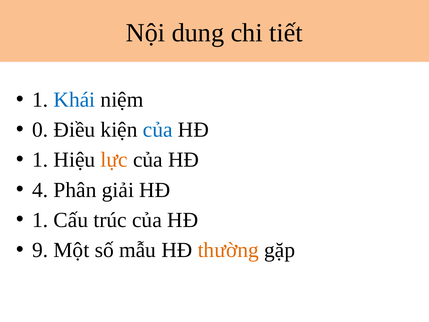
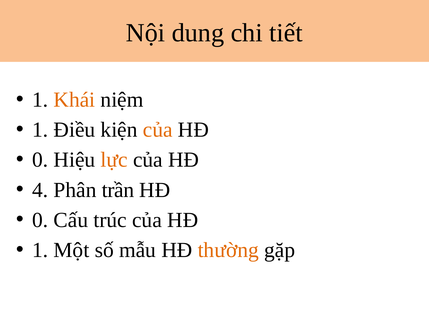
Khái colour: blue -> orange
0 at (40, 130): 0 -> 1
của at (158, 130) colour: blue -> orange
1 at (40, 160): 1 -> 0
giải: giải -> trần
1 at (40, 220): 1 -> 0
9 at (40, 250): 9 -> 1
